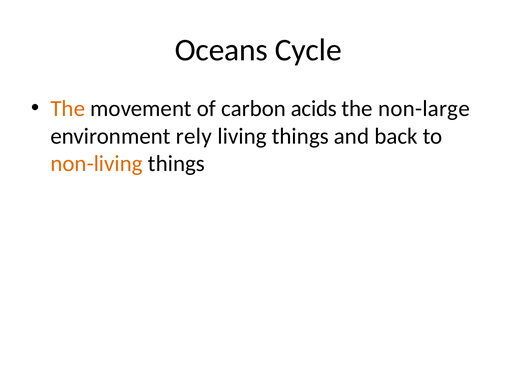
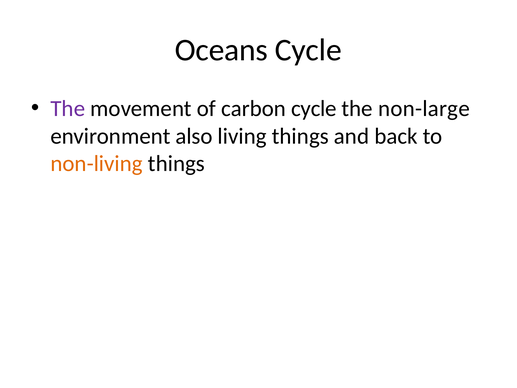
The at (68, 108) colour: orange -> purple
carbon acids: acids -> cycle
rely: rely -> also
